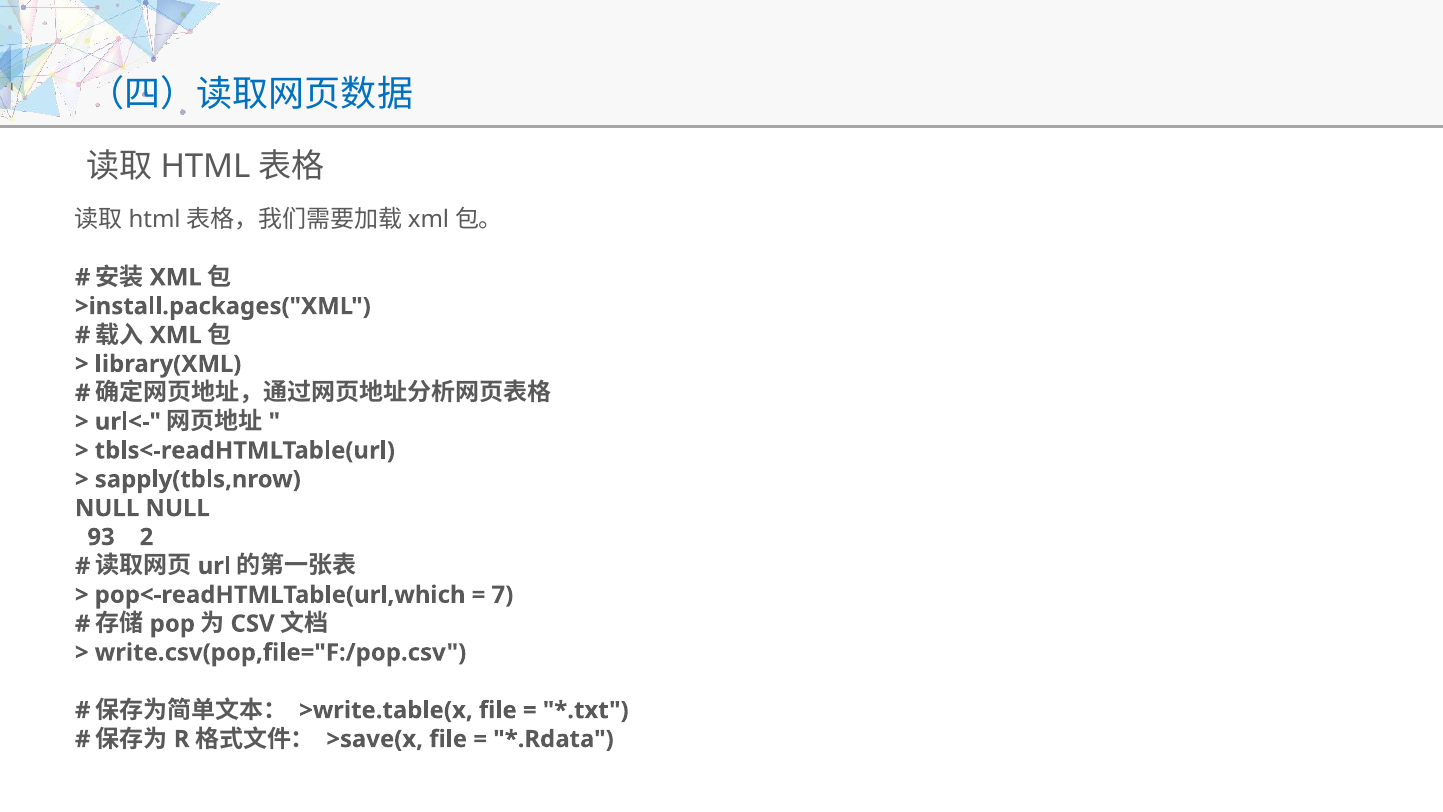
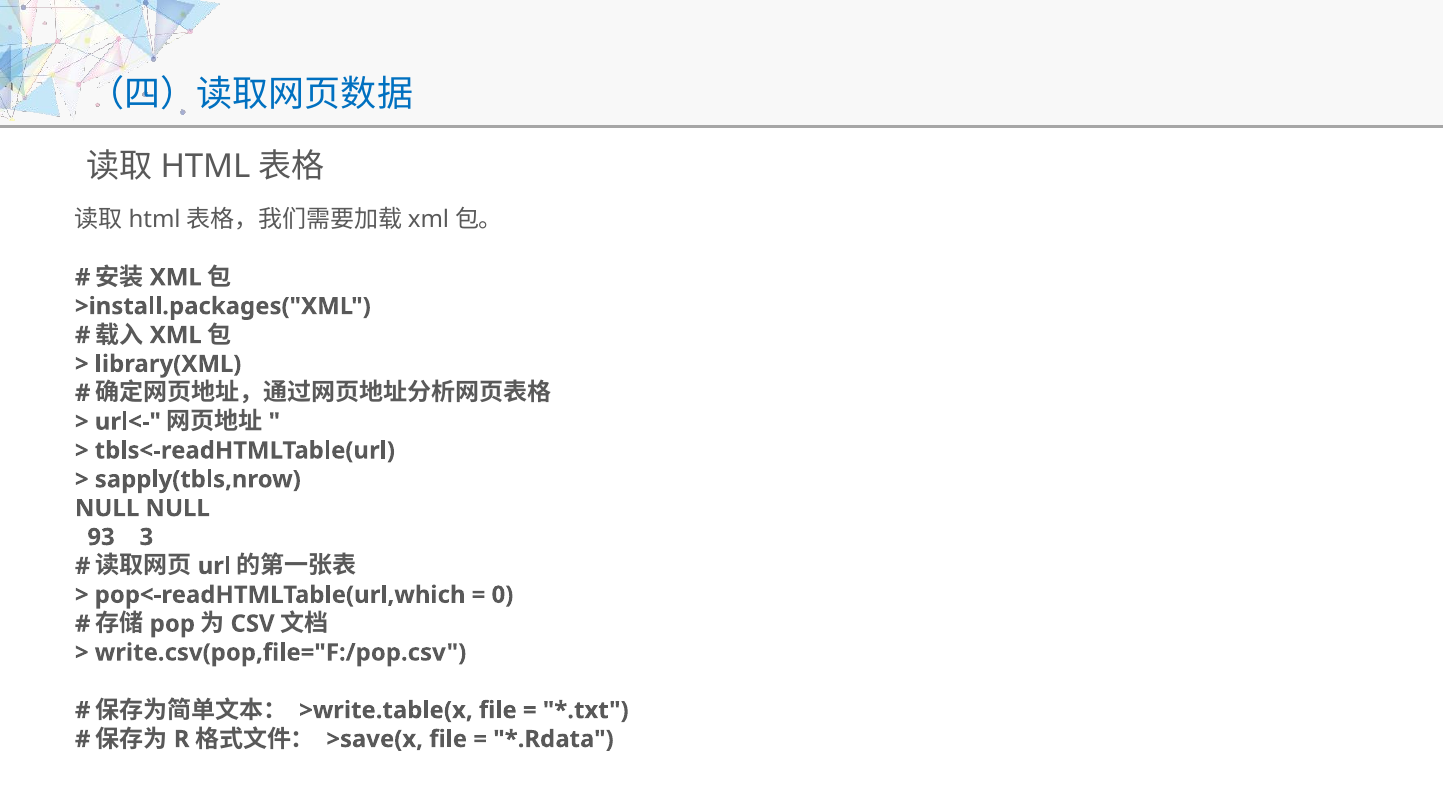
2: 2 -> 3
7: 7 -> 0
